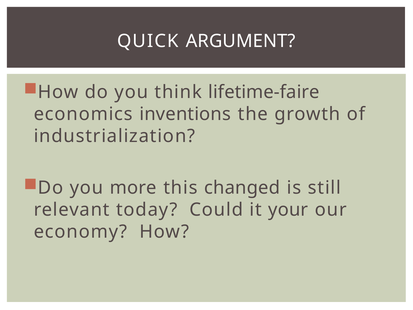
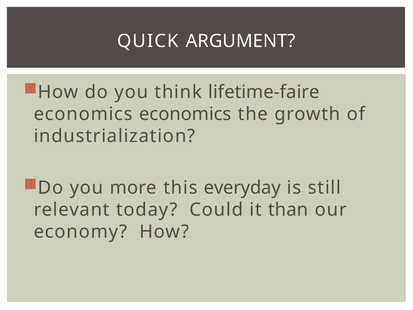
economics inventions: inventions -> economics
changed: changed -> everyday
your: your -> than
